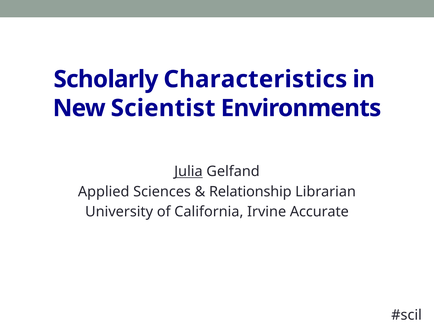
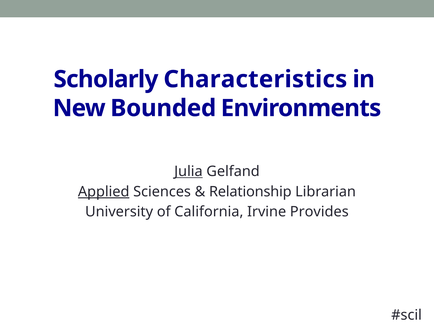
Scientist: Scientist -> Bounded
Applied underline: none -> present
Accurate: Accurate -> Provides
